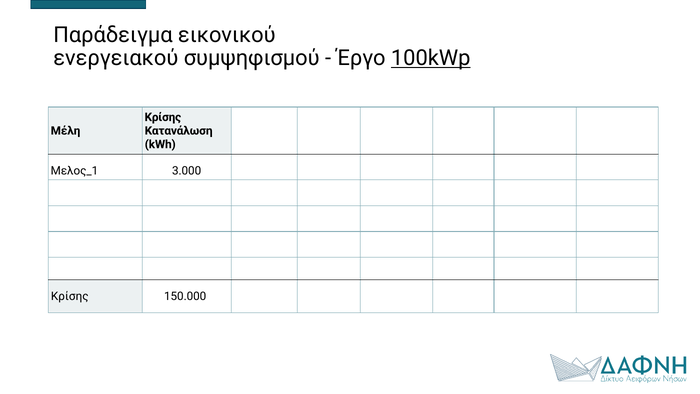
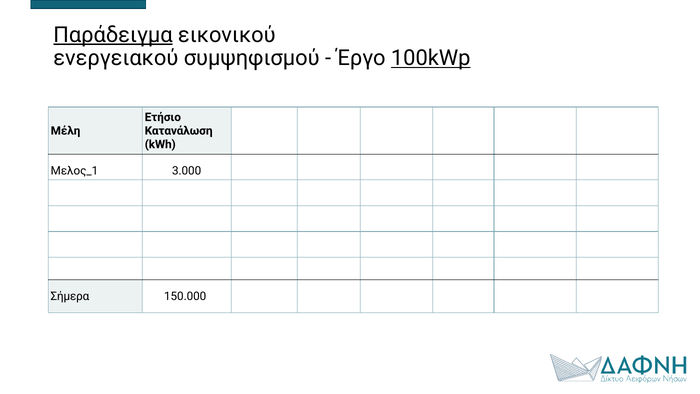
Παράδειγμα underline: none -> present
Κρίσης at (163, 117): Κρίσης -> Ετήσιο
Κρίσης at (70, 296): Κρίσης -> Σήμερα
